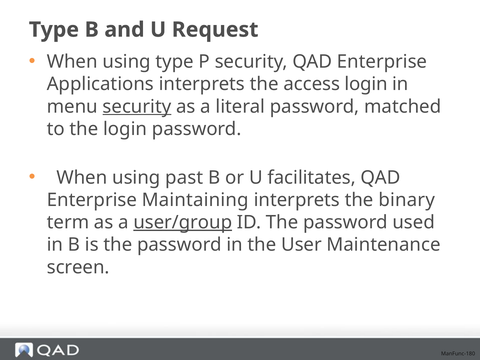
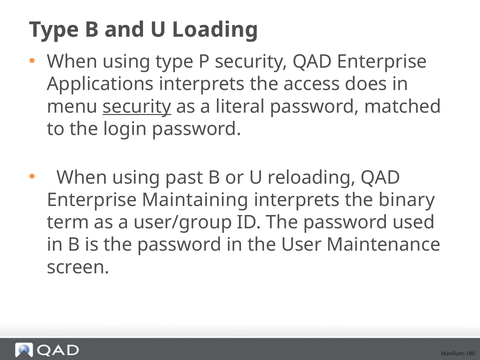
Request: Request -> Loading
access login: login -> does
facilitates: facilitates -> reloading
user/group underline: present -> none
